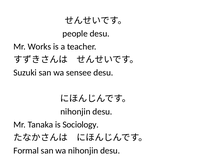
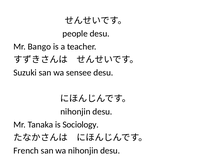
Works: Works -> Bango
Formal: Formal -> French
